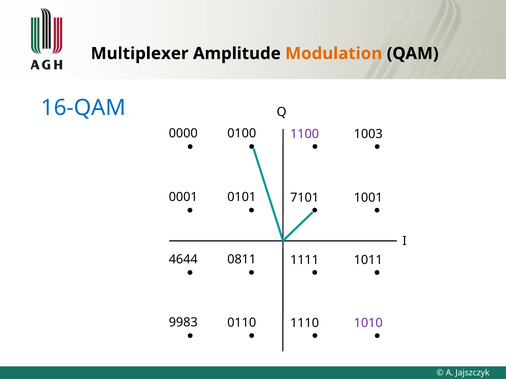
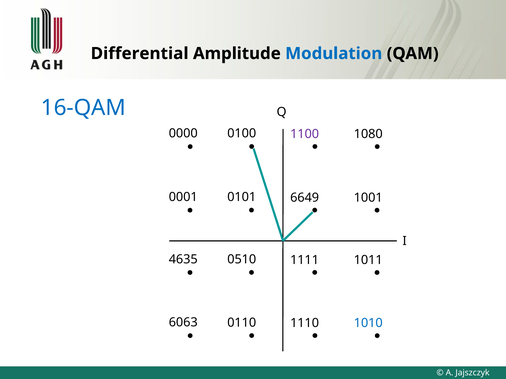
Multiplexer: Multiplexer -> Differential
Modulation colour: orange -> blue
1003: 1003 -> 1080
7101: 7101 -> 6649
4644: 4644 -> 4635
0811: 0811 -> 0510
9983: 9983 -> 6063
1010 colour: purple -> blue
